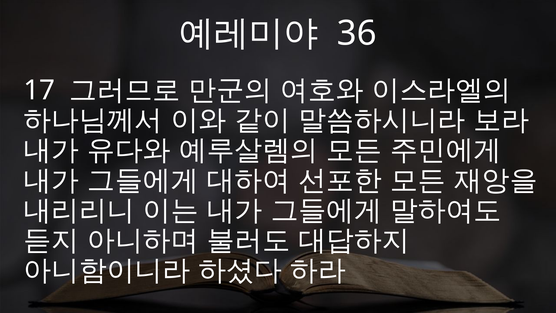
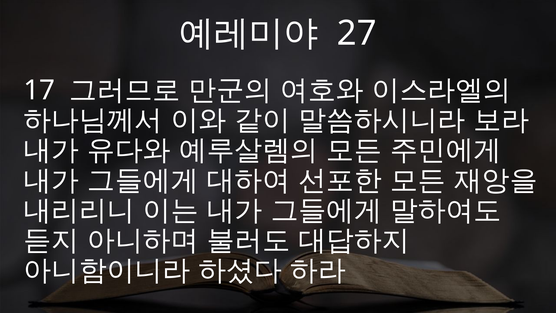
36: 36 -> 27
